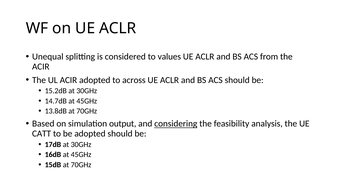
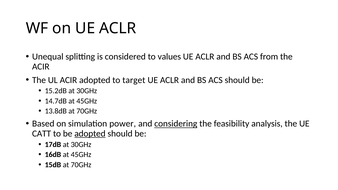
across: across -> target
output: output -> power
adopted at (90, 134) underline: none -> present
